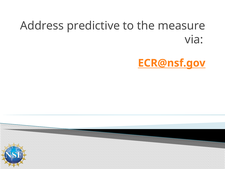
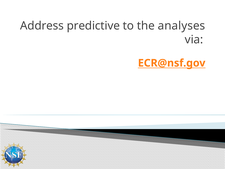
measure: measure -> analyses
